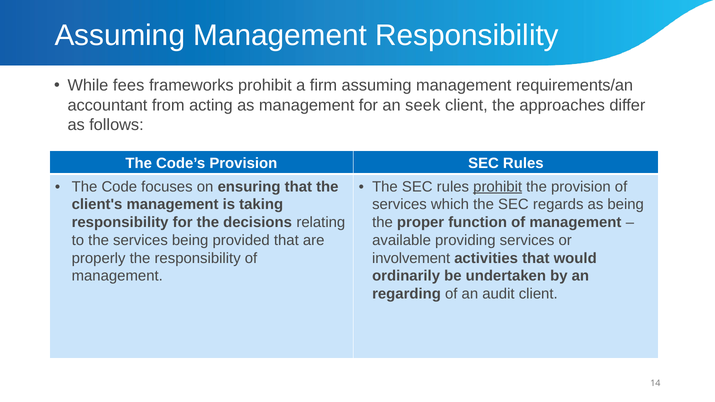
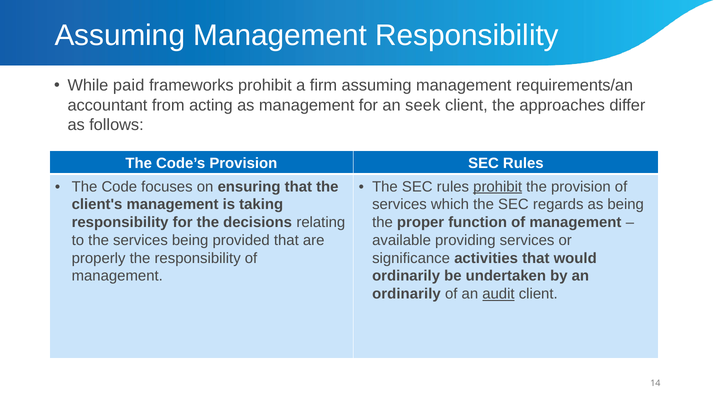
fees: fees -> paid
involvement: involvement -> significance
regarding at (407, 294): regarding -> ordinarily
audit underline: none -> present
